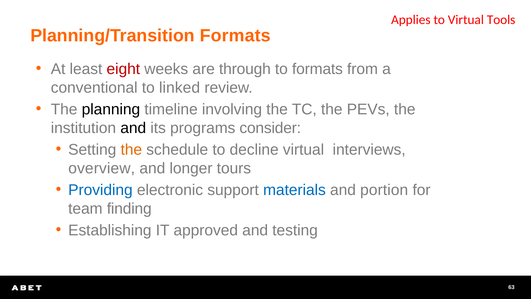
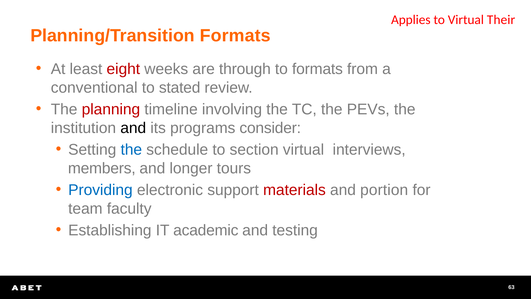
Tools: Tools -> Their
linked: linked -> stated
planning colour: black -> red
the at (131, 149) colour: orange -> blue
decline: decline -> section
overview: overview -> members
materials colour: blue -> red
finding: finding -> faculty
approved: approved -> academic
